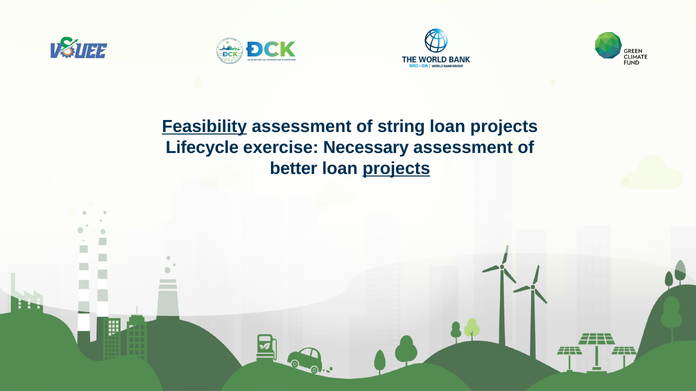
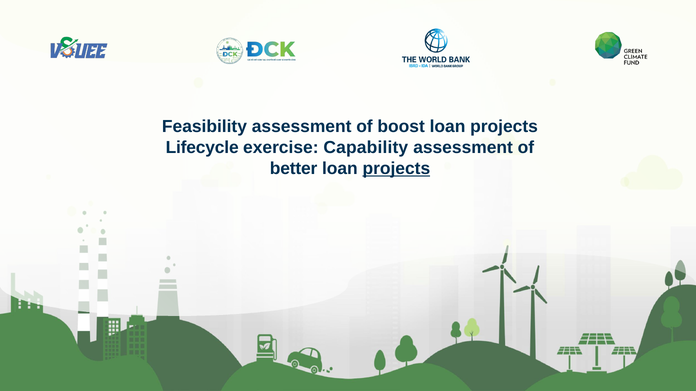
Feasibility underline: present -> none
string: string -> boost
Necessary: Necessary -> Capability
